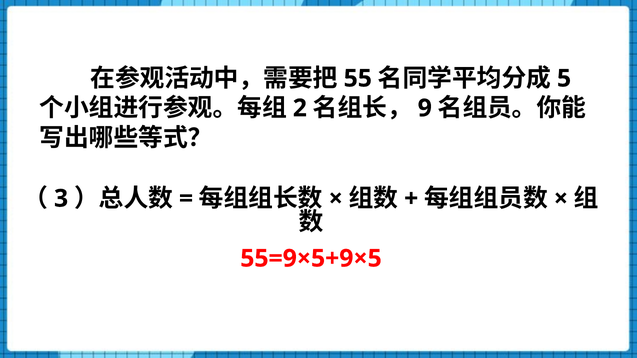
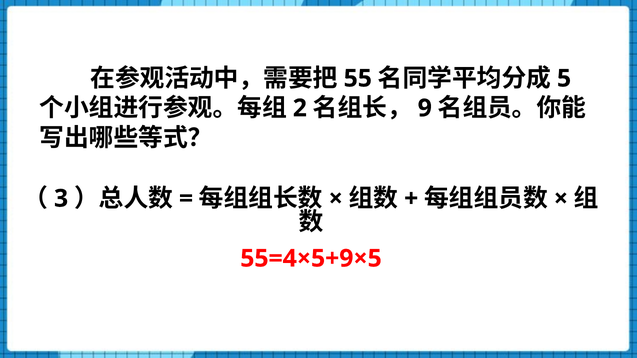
55=9×5+9×5: 55=9×5+9×5 -> 55=4×5+9×5
